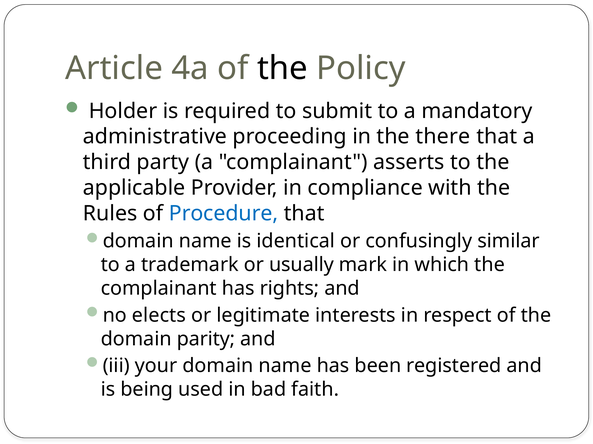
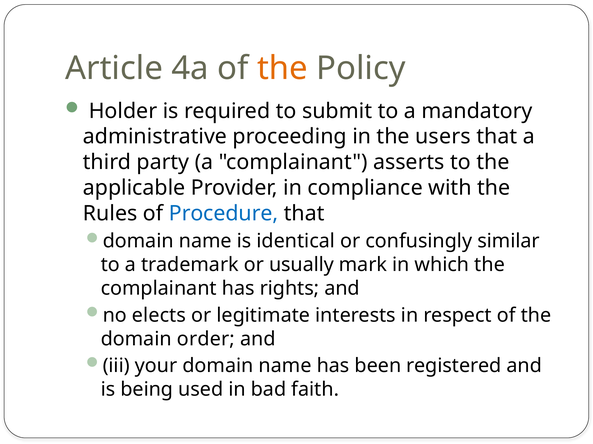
the at (282, 69) colour: black -> orange
there: there -> users
parity: parity -> order
